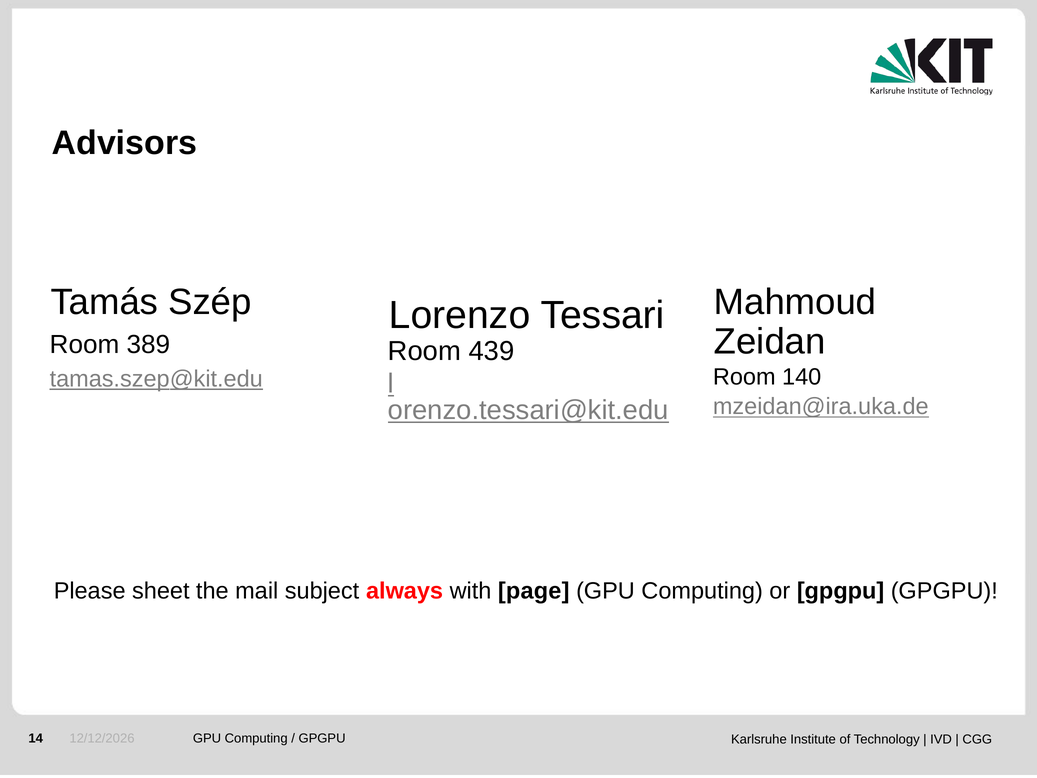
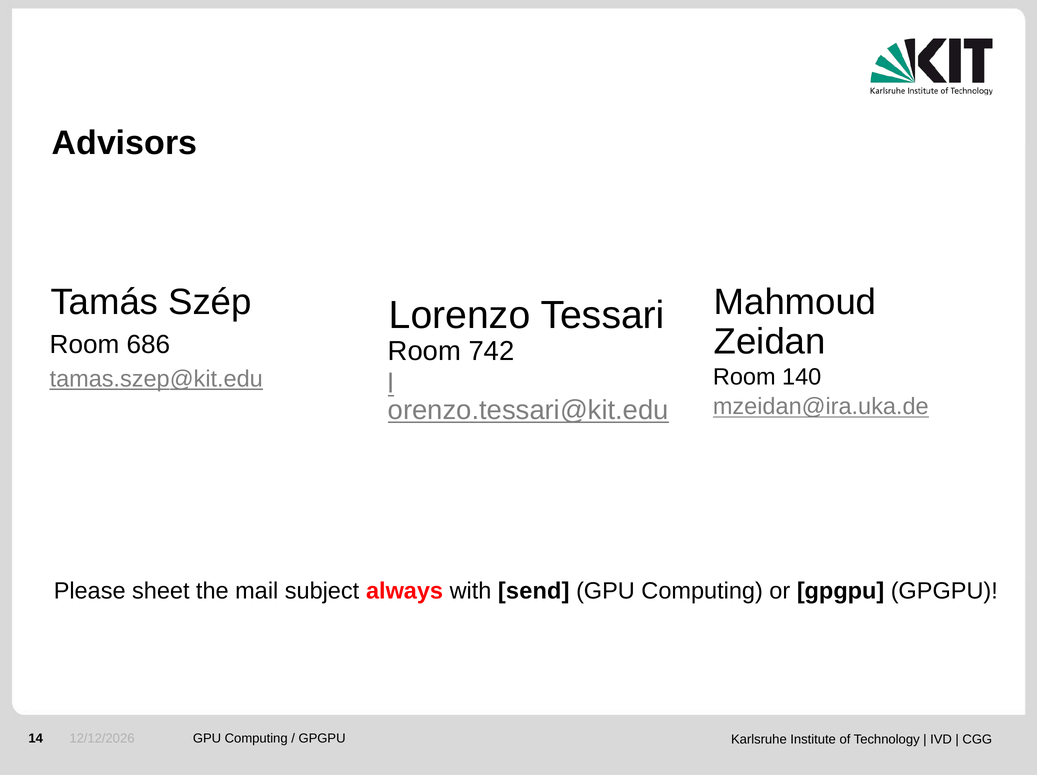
389: 389 -> 686
439: 439 -> 742
page: page -> send
